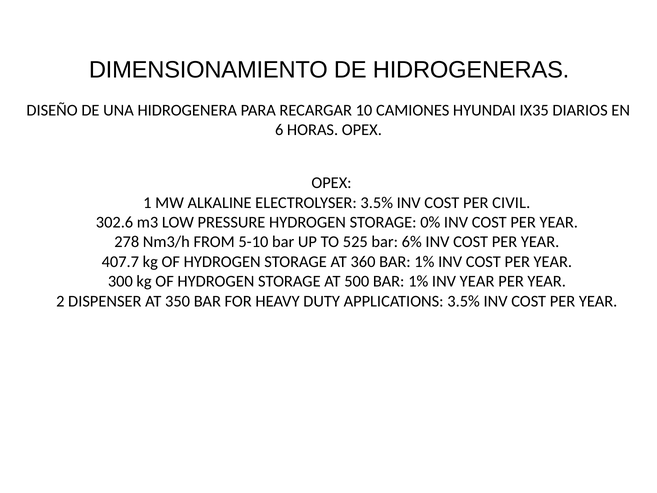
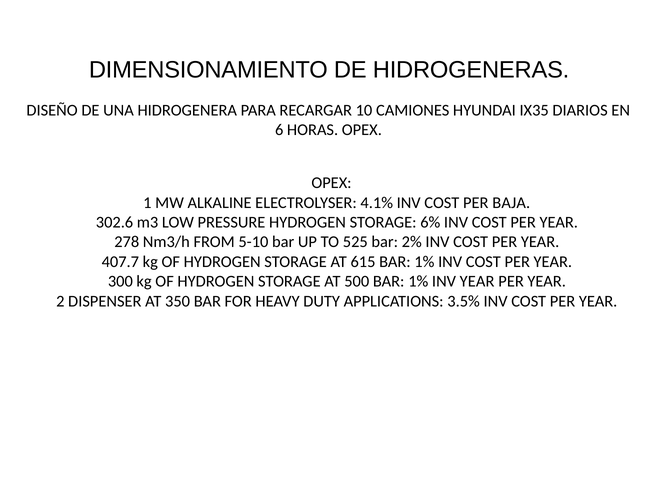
ELECTROLYSER 3.5%: 3.5% -> 4.1%
CIVIL: CIVIL -> BAJA
0%: 0% -> 6%
6%: 6% -> 2%
360: 360 -> 615
